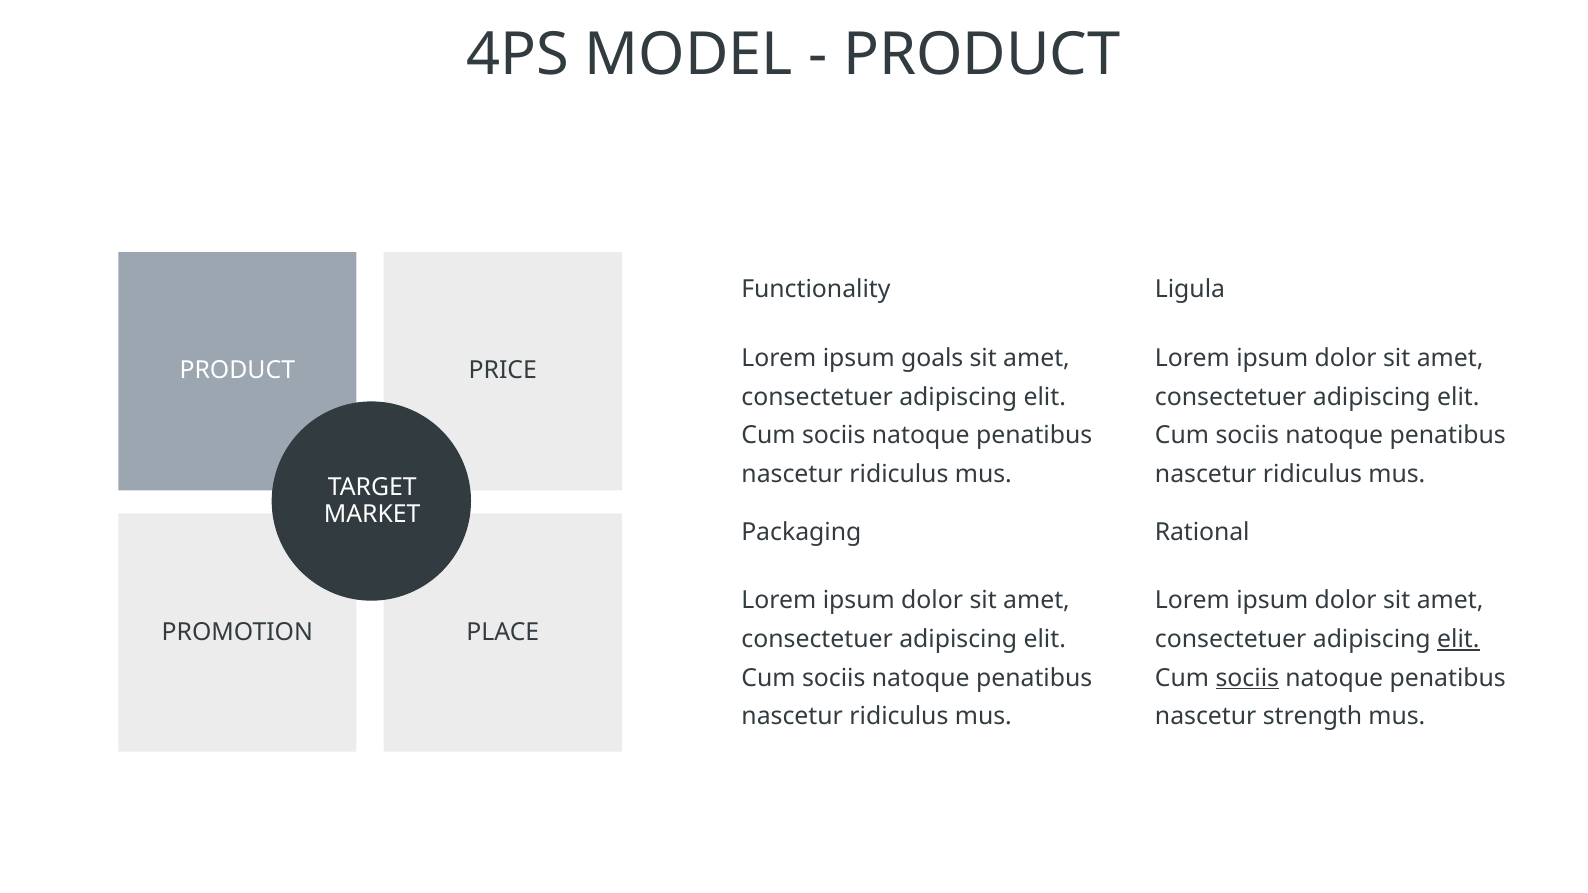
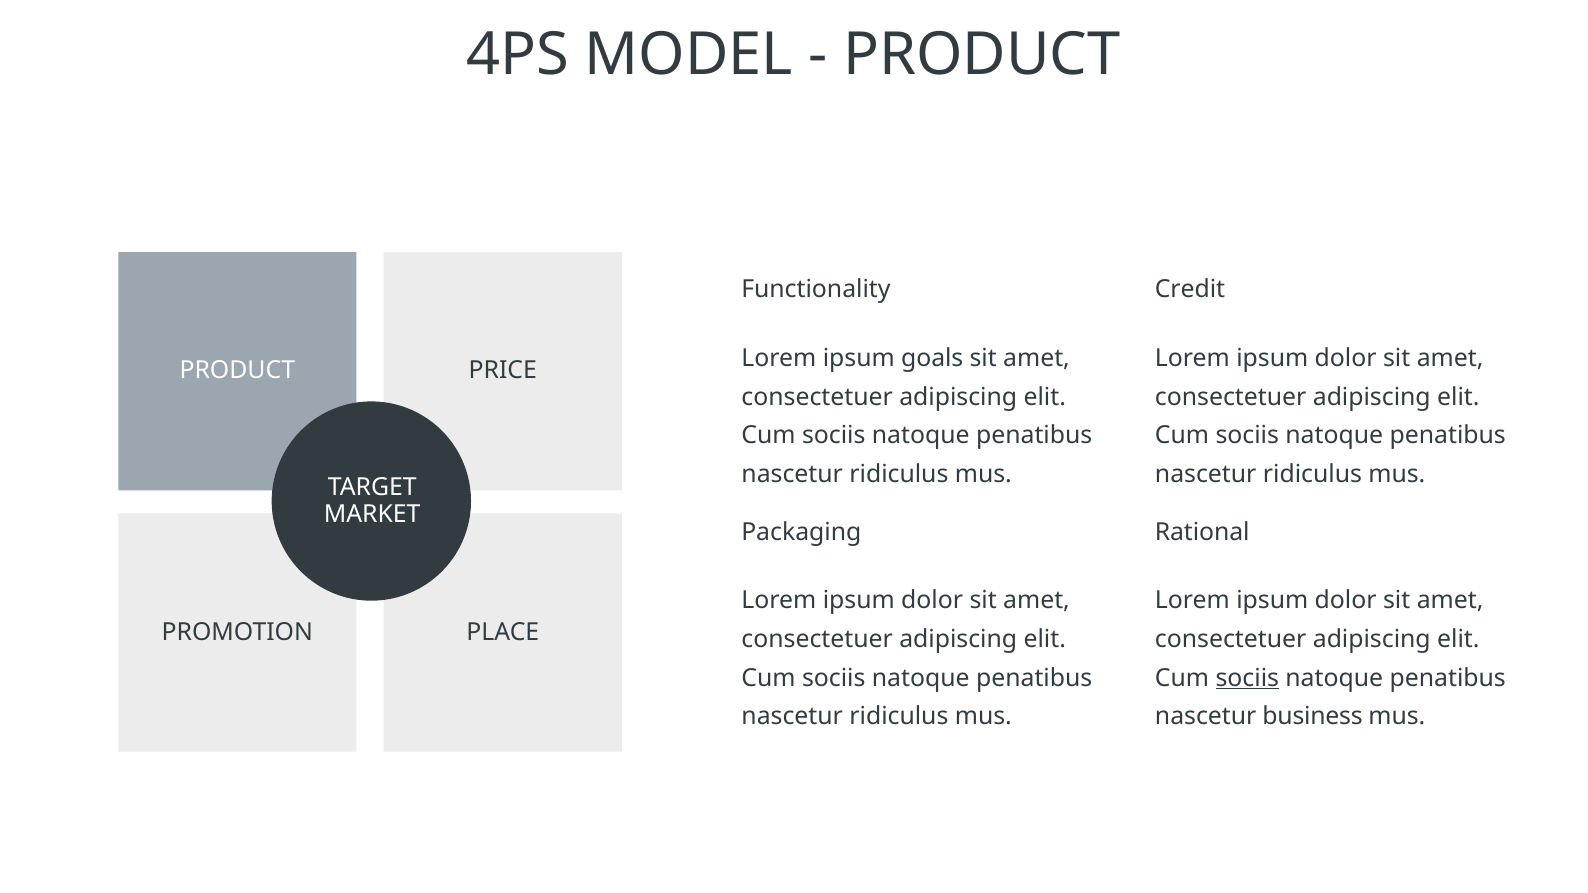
Ligula: Ligula -> Credit
elit at (1458, 639) underline: present -> none
strength: strength -> business
